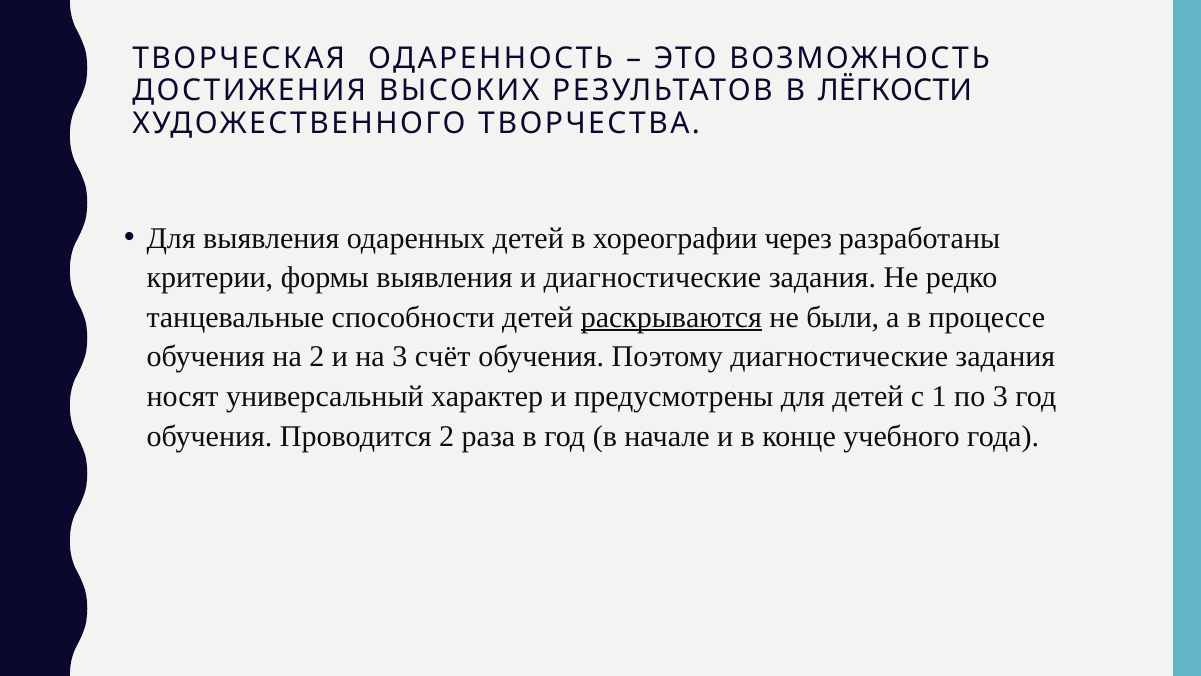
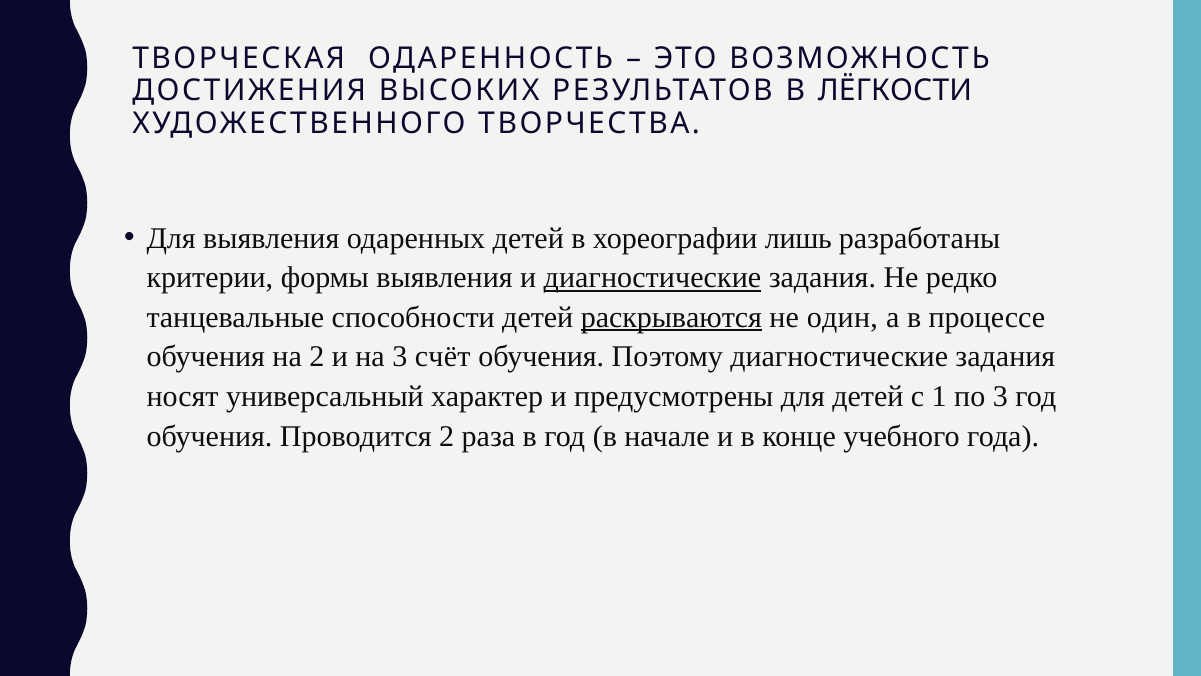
через: через -> лишь
диагностические at (652, 278) underline: none -> present
были: были -> один
